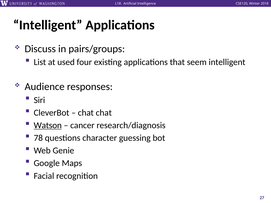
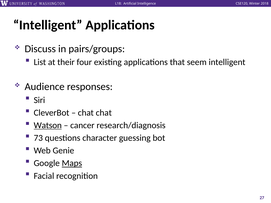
used: used -> their
78: 78 -> 73
Maps underline: none -> present
